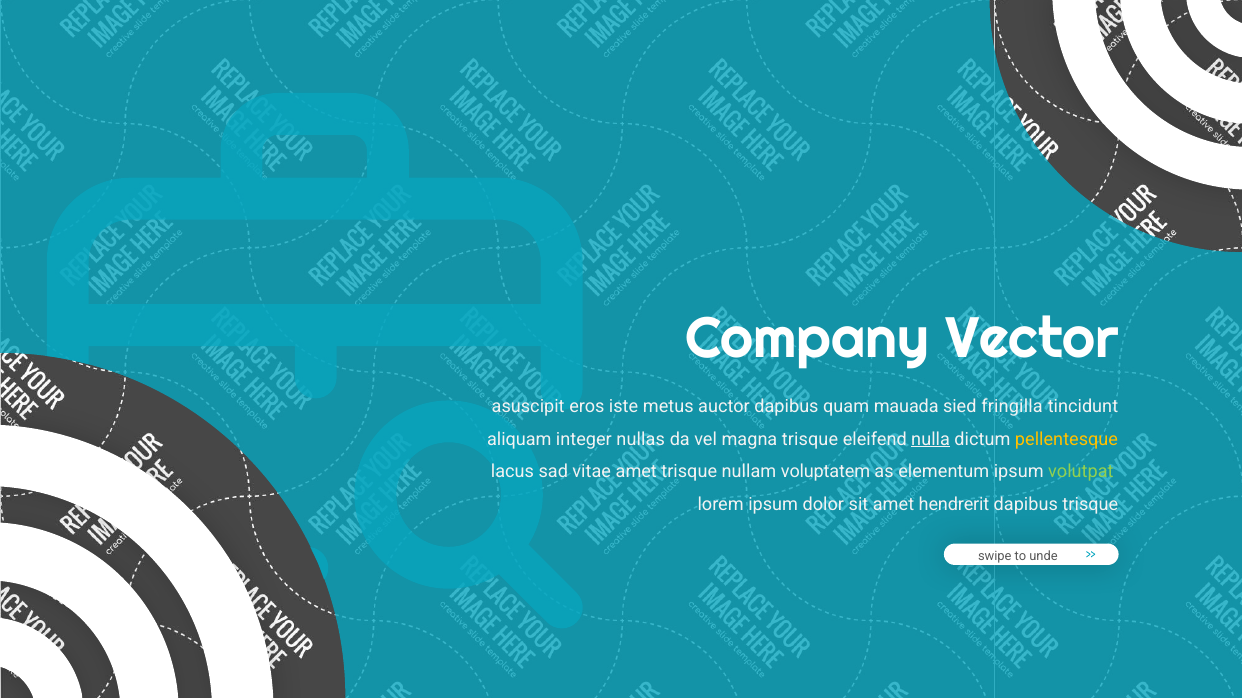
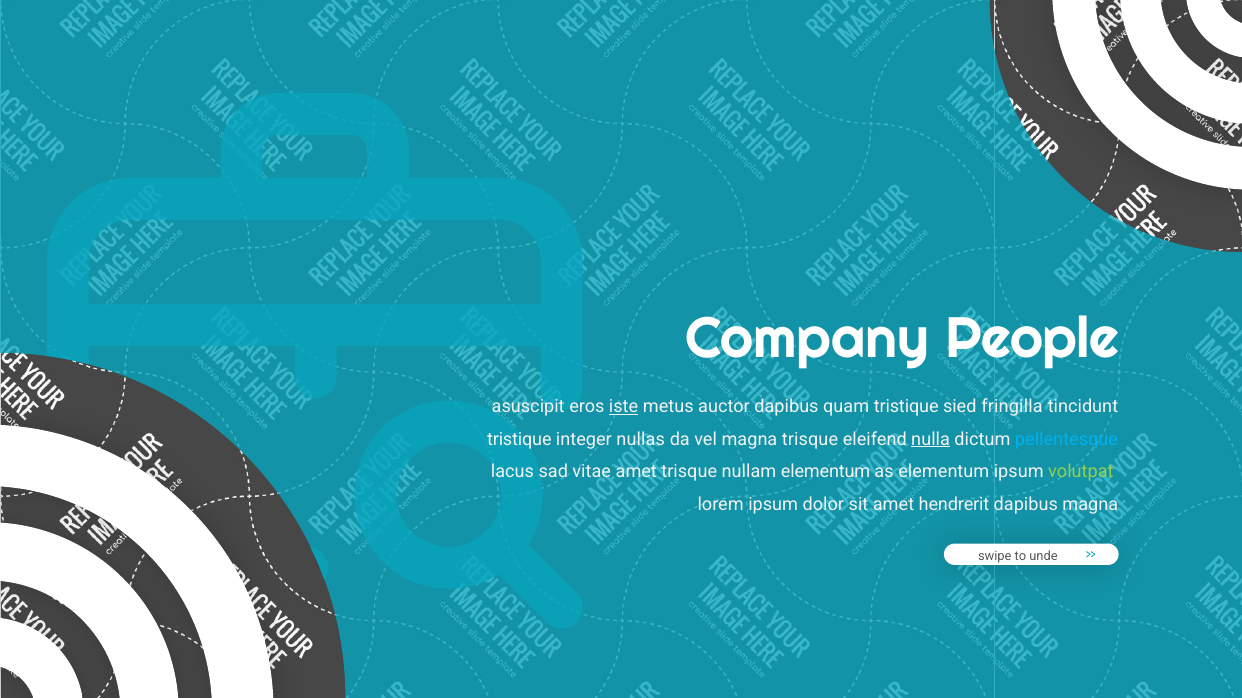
Vector: Vector -> People
iste underline: none -> present
quam mauada: mauada -> tristique
aliquam at (519, 439): aliquam -> tristique
pellentesque colour: yellow -> light blue
nullam voluptatem: voluptatem -> elementum
dapibus trisque: trisque -> magna
